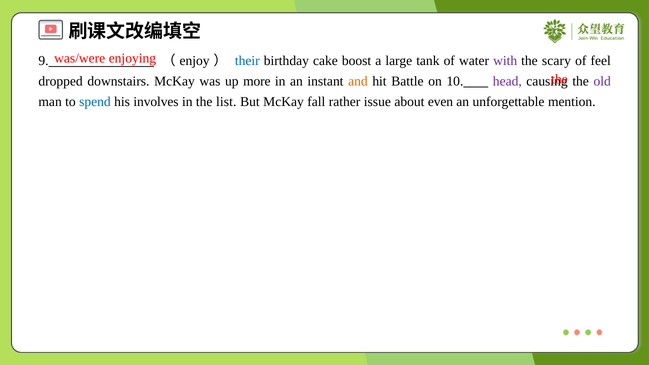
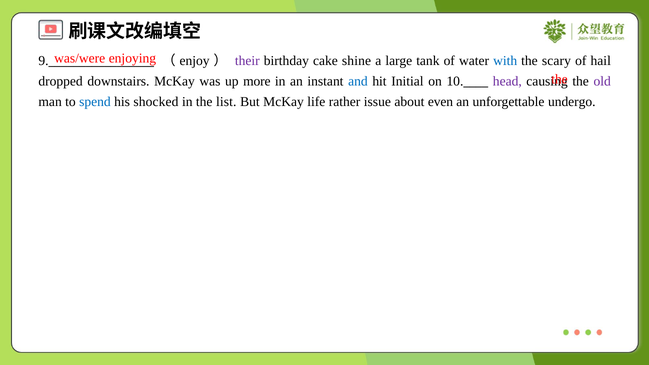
their colour: blue -> purple
boost: boost -> shine
with colour: purple -> blue
feel: feel -> hail
and colour: orange -> blue
Battle: Battle -> Initial
involves: involves -> shocked
fall: fall -> life
mention: mention -> undergo
